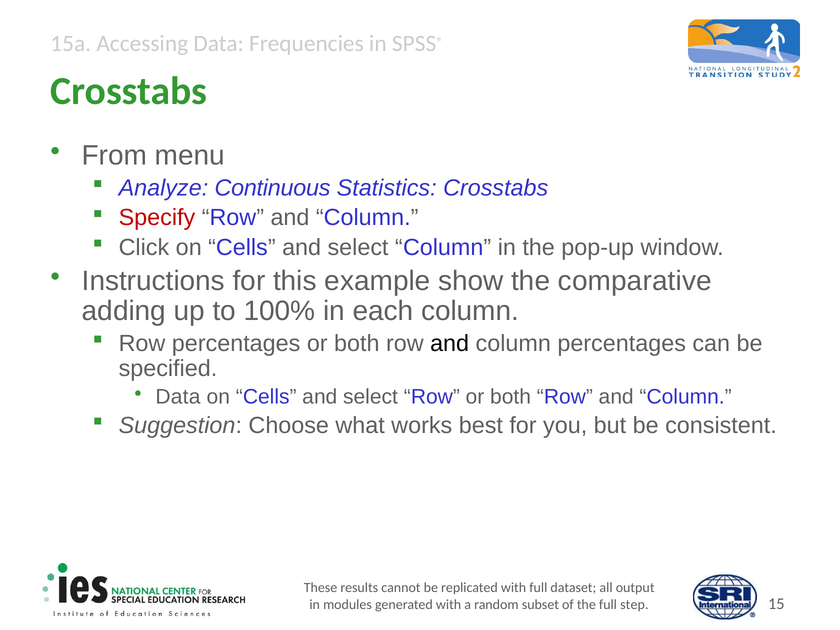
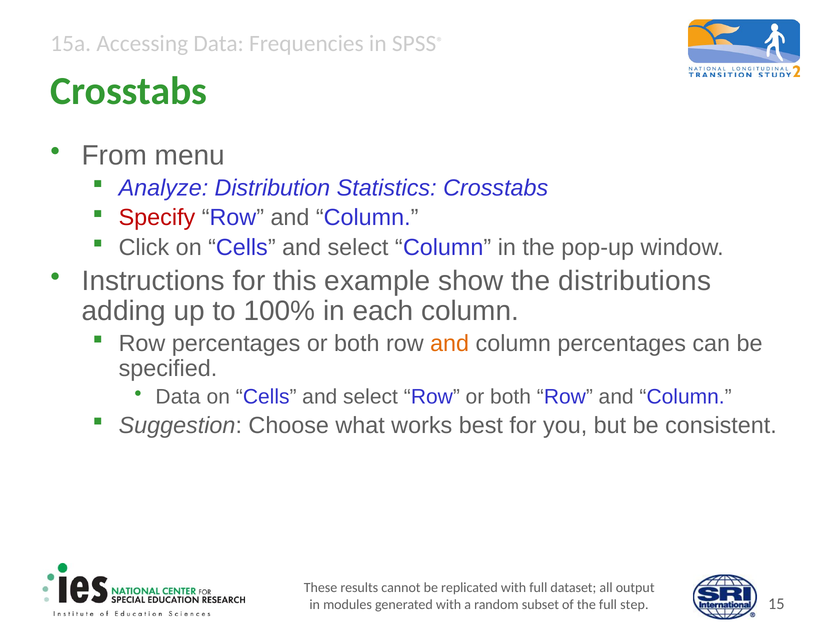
Continuous: Continuous -> Distribution
comparative: comparative -> distributions
and at (450, 344) colour: black -> orange
